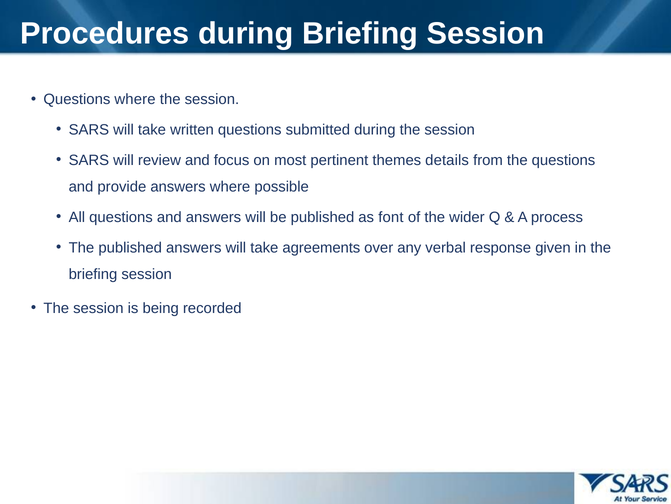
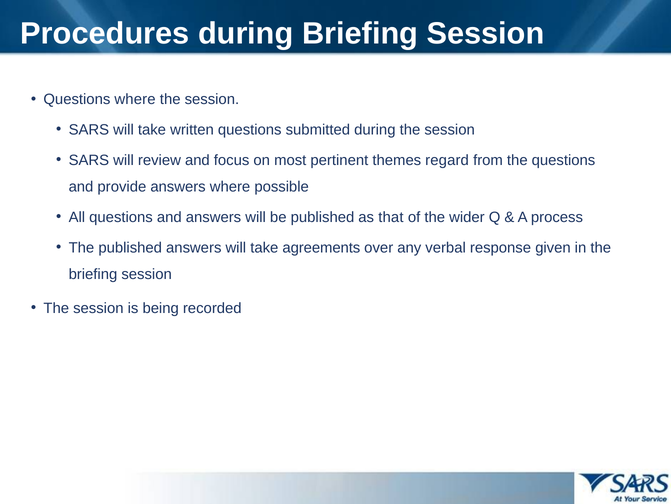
details: details -> regard
font: font -> that
